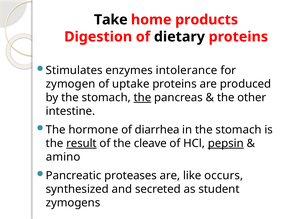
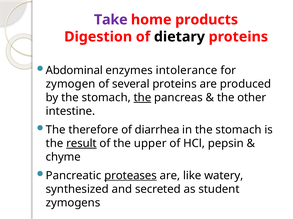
Take colour: black -> purple
Stimulates: Stimulates -> Abdominal
uptake: uptake -> several
hormone: hormone -> therefore
cleave: cleave -> upper
pepsin underline: present -> none
amino: amino -> chyme
proteases underline: none -> present
occurs: occurs -> watery
